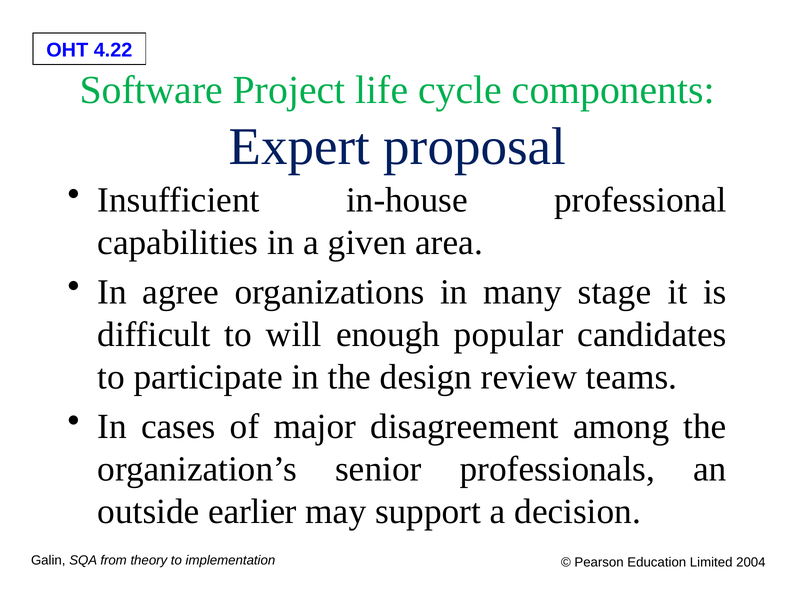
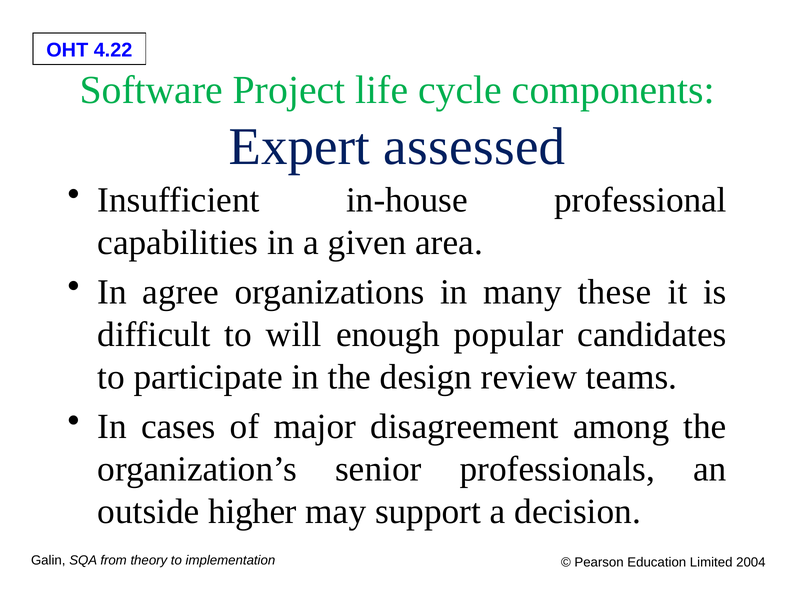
proposal: proposal -> assessed
stage: stage -> these
earlier: earlier -> higher
